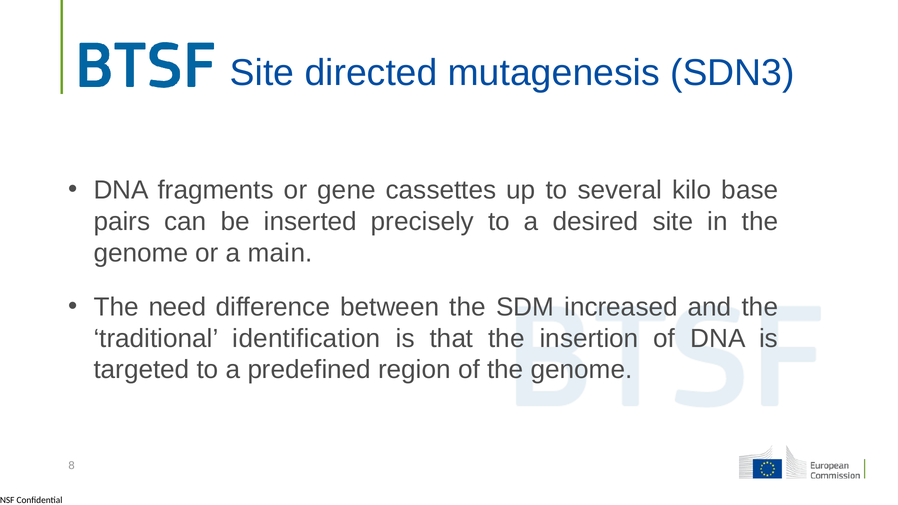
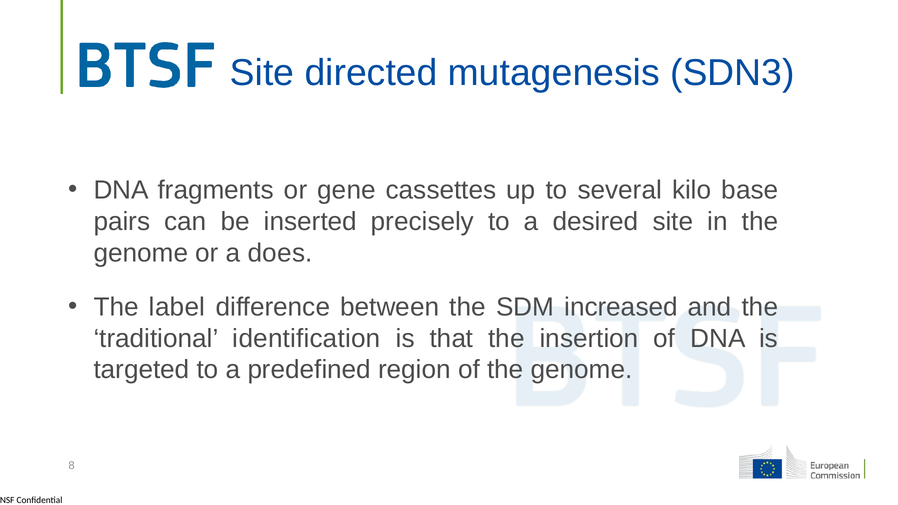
main: main -> does
need: need -> label
